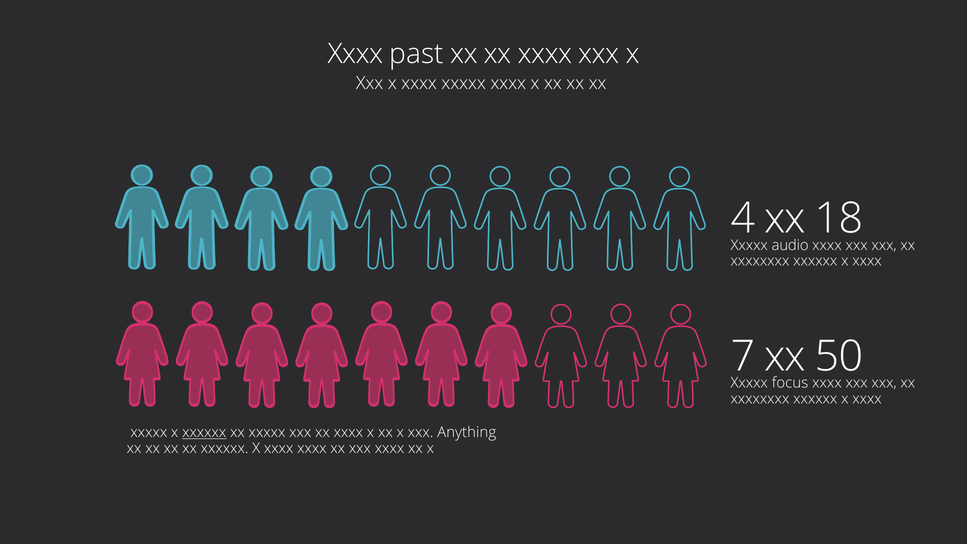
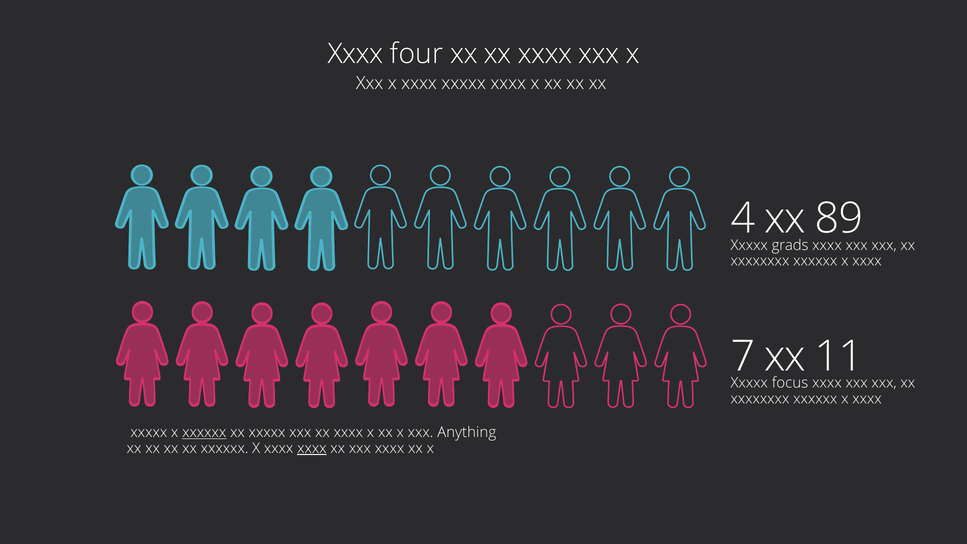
past: past -> four
18: 18 -> 89
audio: audio -> grads
50: 50 -> 11
xxxx at (312, 448) underline: none -> present
